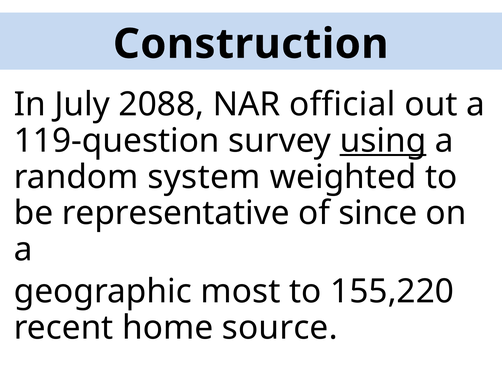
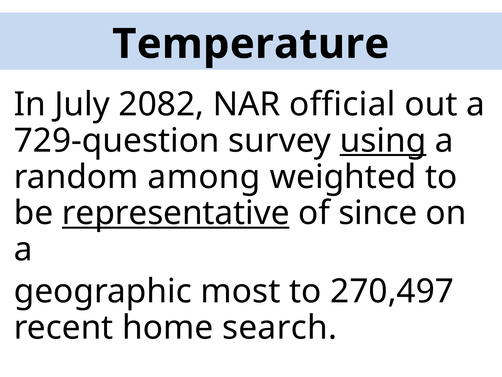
Construction: Construction -> Temperature
2088: 2088 -> 2082
119-question: 119-question -> 729-question
system: system -> among
representative underline: none -> present
155,220: 155,220 -> 270,497
source: source -> search
